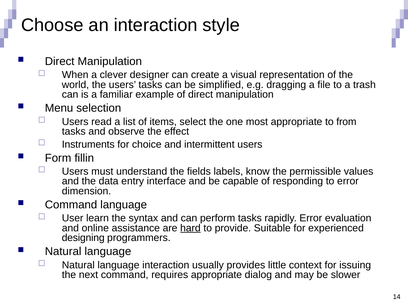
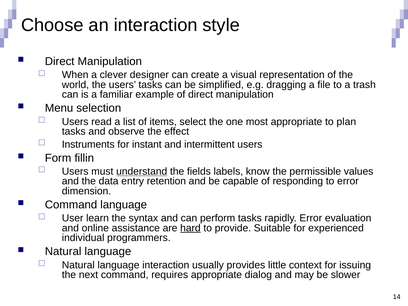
from: from -> plan
choice: choice -> instant
understand underline: none -> present
interface: interface -> retention
designing: designing -> individual
